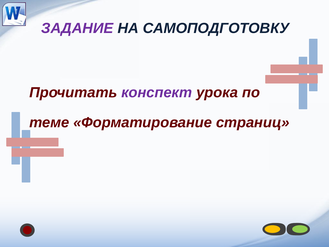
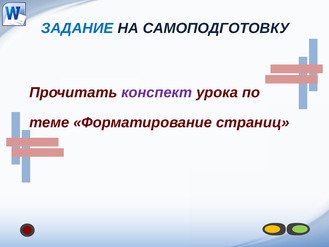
ЗАДАНИЕ colour: purple -> blue
